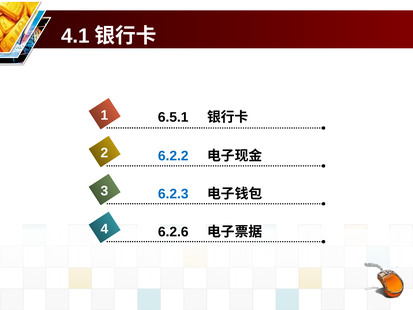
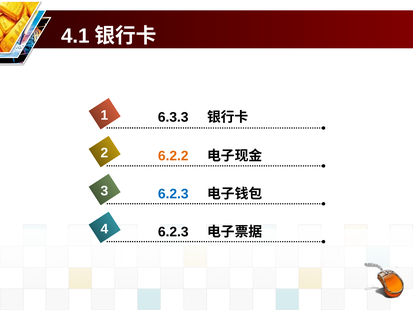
6.5.1: 6.5.1 -> 6.3.3
6.2.2 colour: blue -> orange
6.2.6 at (173, 232): 6.2.6 -> 6.2.3
